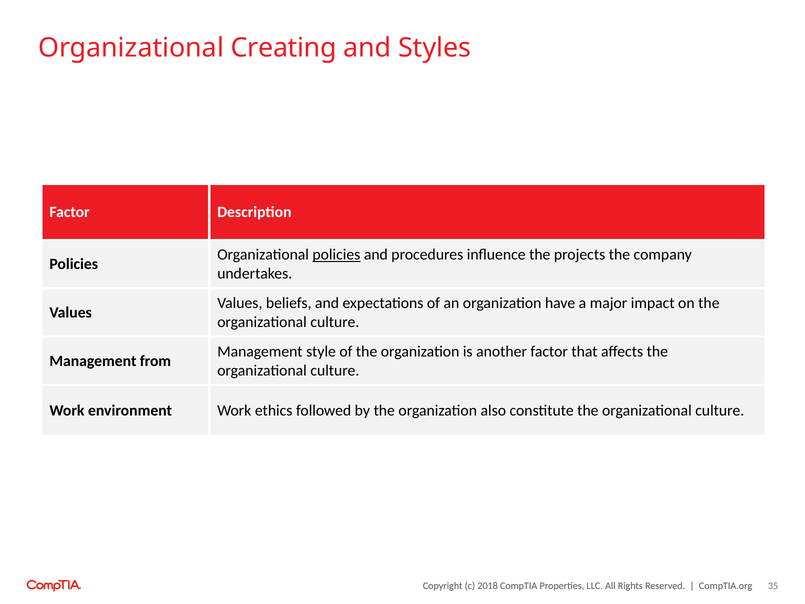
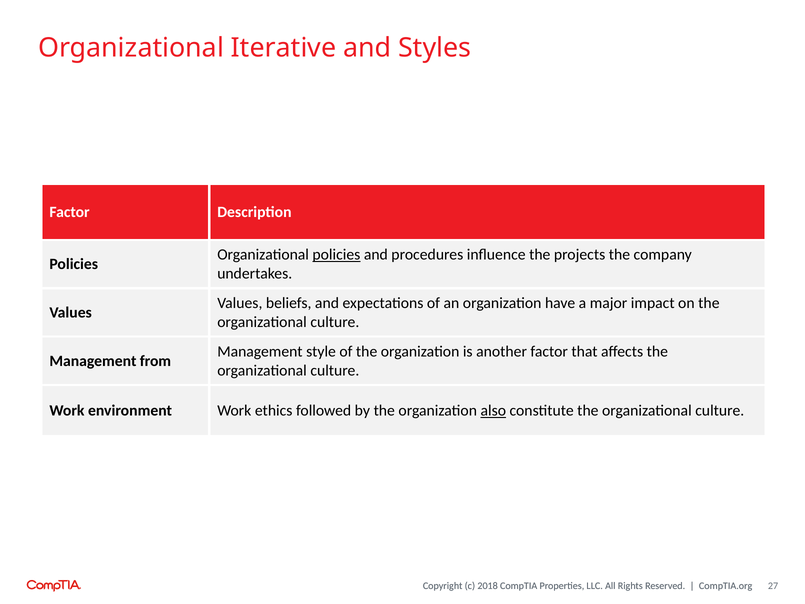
Creating: Creating -> Iterative
also underline: none -> present
35: 35 -> 27
